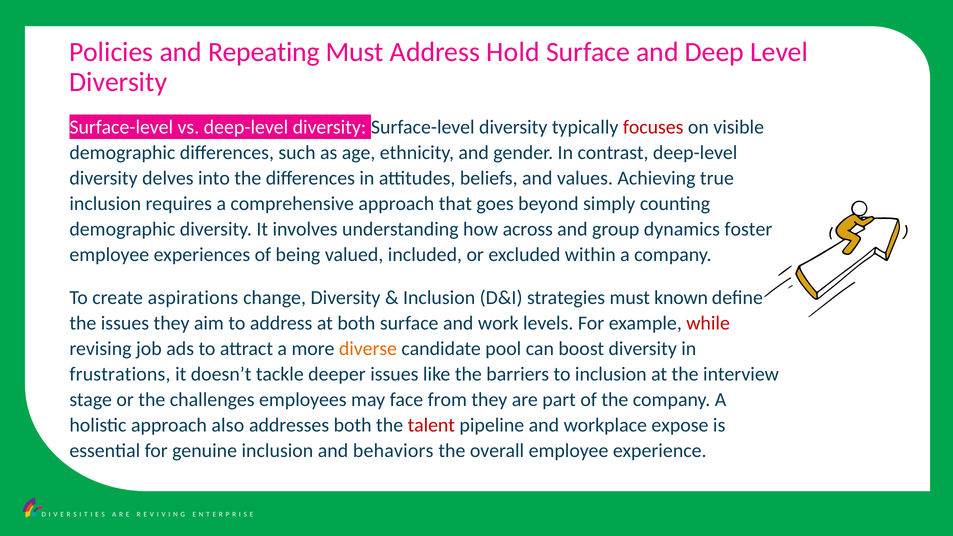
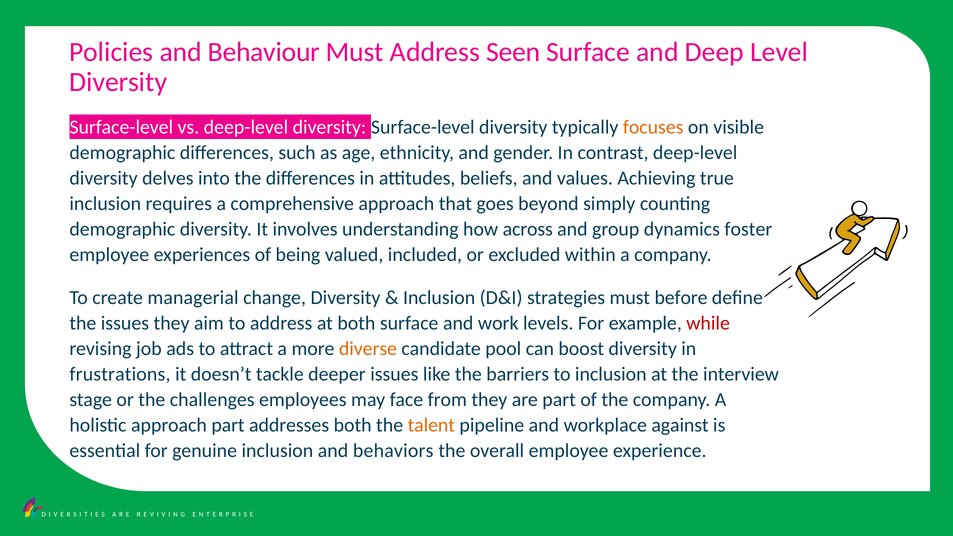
Repeating: Repeating -> Behaviour
Hold: Hold -> Seen
focuses colour: red -> orange
aspirations: aspirations -> managerial
known: known -> before
approach also: also -> part
talent colour: red -> orange
expose: expose -> against
